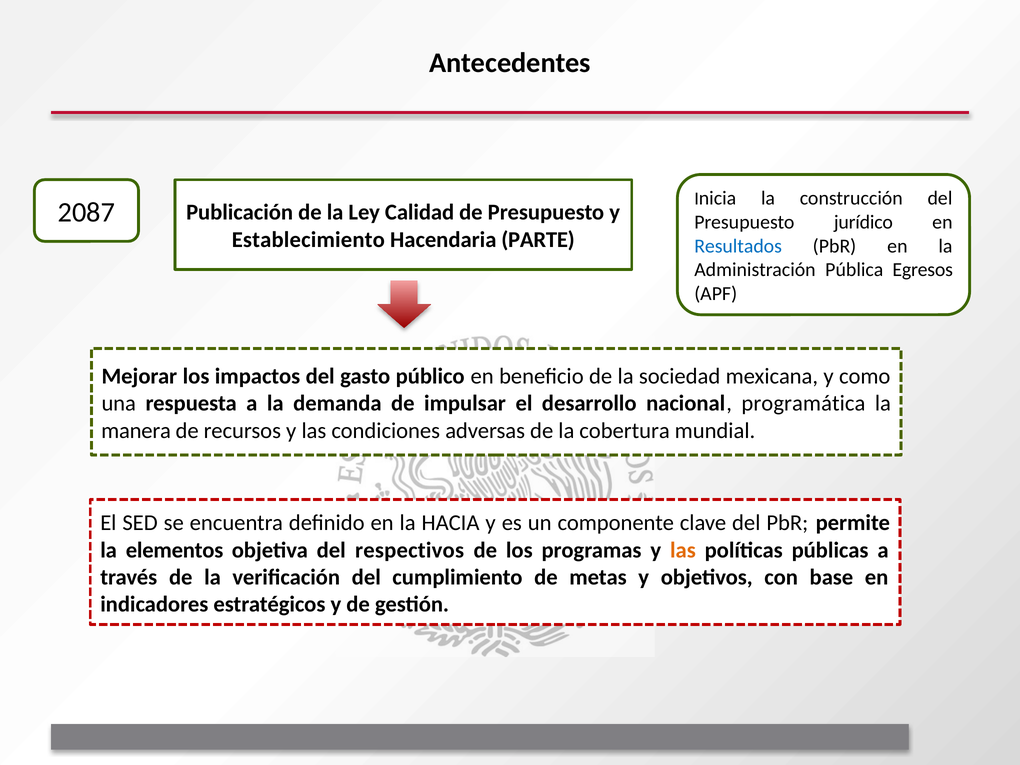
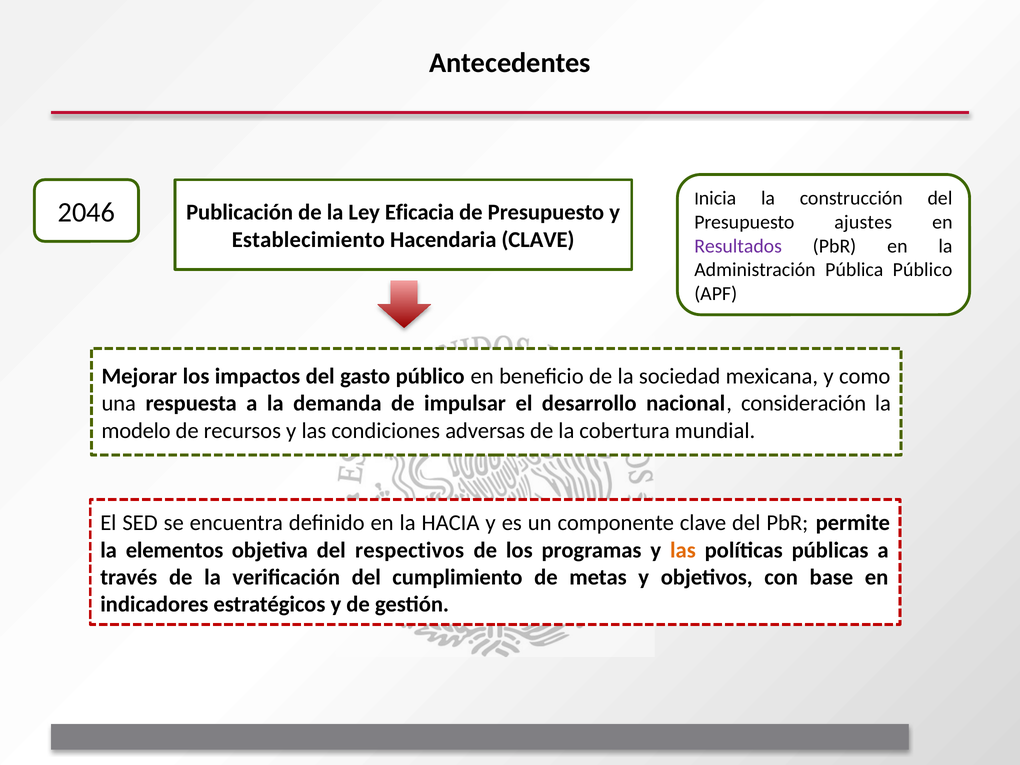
2087: 2087 -> 2046
Calidad: Calidad -> Eficacia
jurídico: jurídico -> ajustes
Hacendaria PARTE: PARTE -> CLAVE
Resultados colour: blue -> purple
Pública Egresos: Egresos -> Público
programática: programática -> consideración
manera: manera -> modelo
